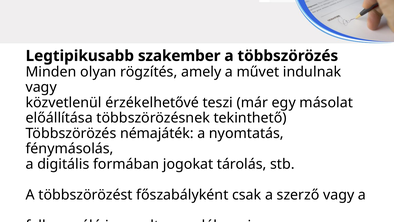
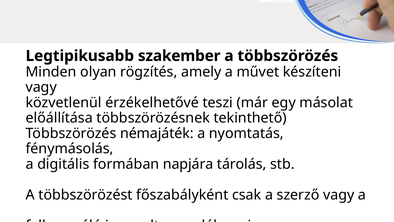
indulnak: indulnak -> készíteni
jogokat: jogokat -> napjára
